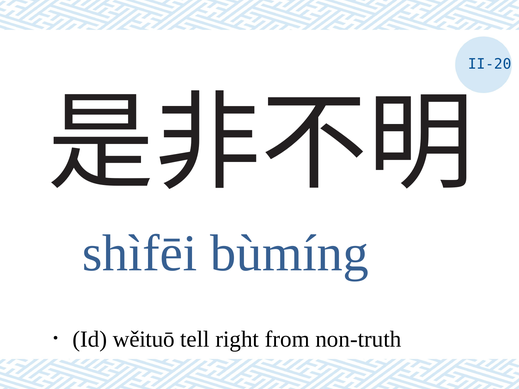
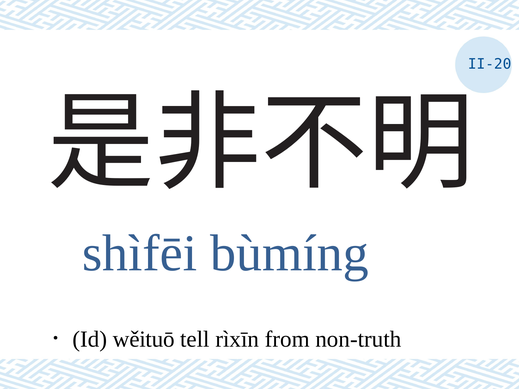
right: right -> rìxīn
